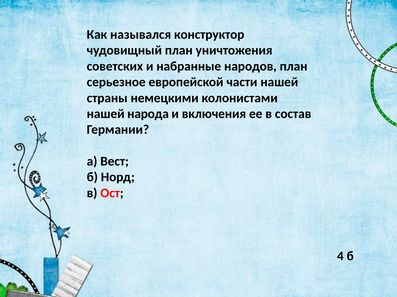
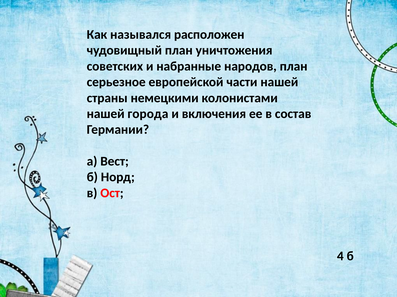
конструктор: конструктор -> расположен
народа: народа -> города
